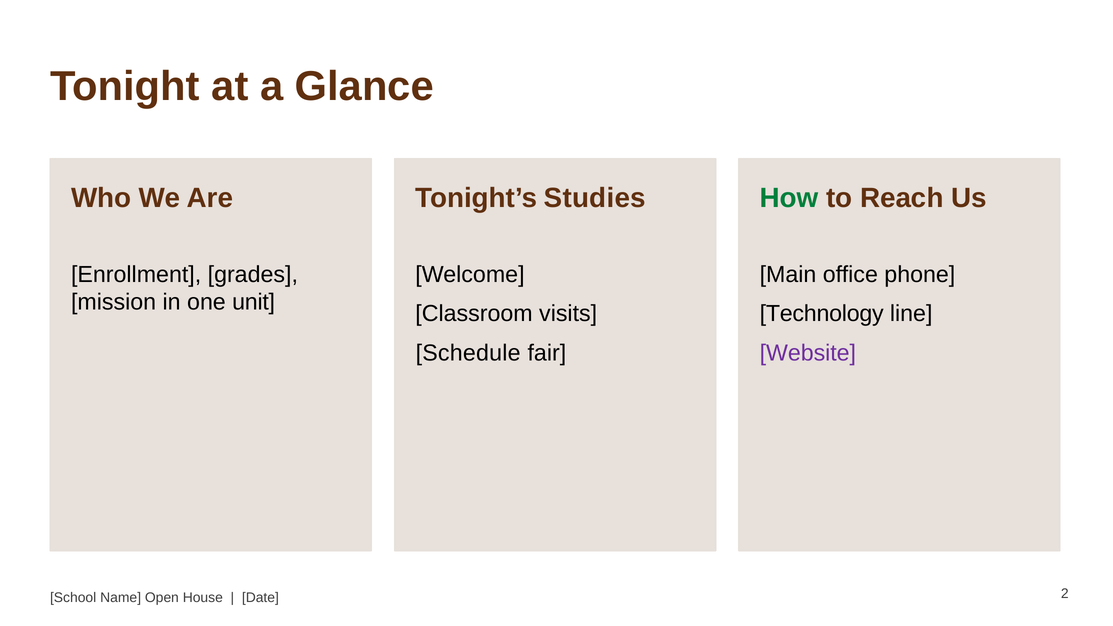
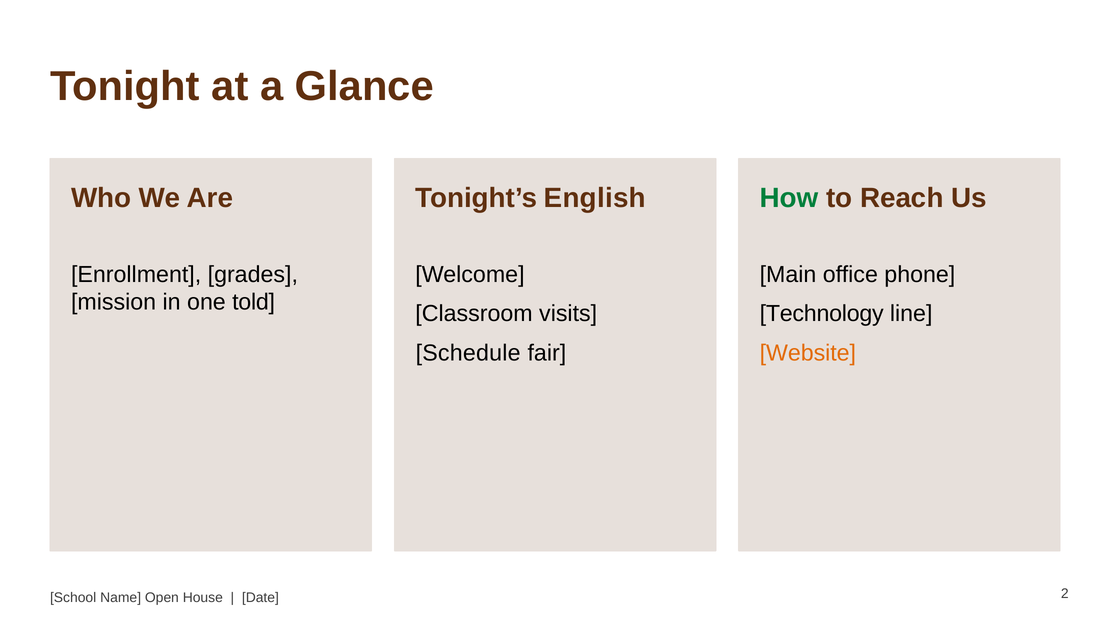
Studies: Studies -> English
unit: unit -> told
Website colour: purple -> orange
